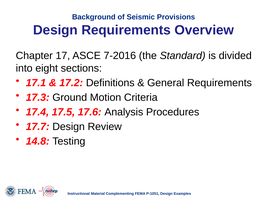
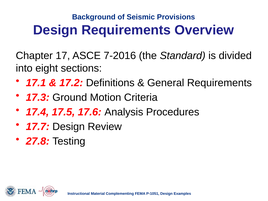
14.8: 14.8 -> 27.8
